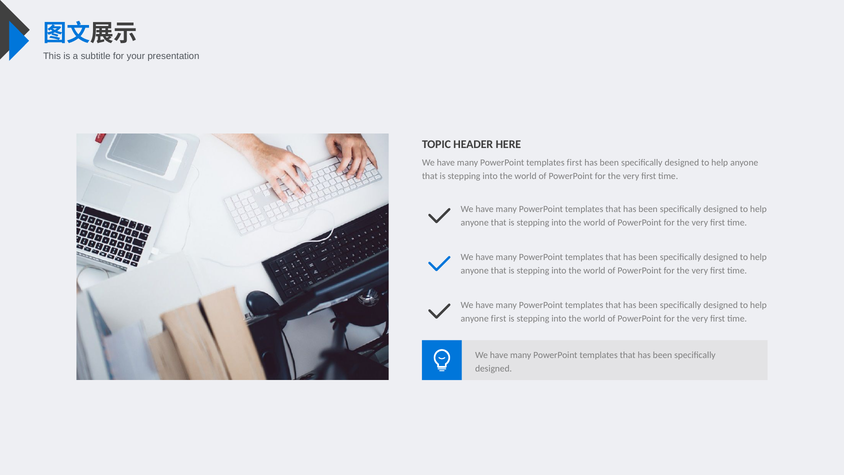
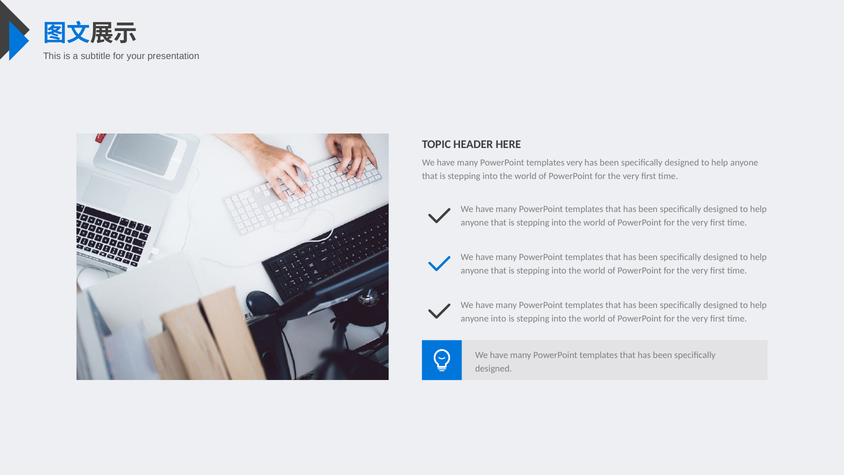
templates first: first -> very
anyone first: first -> into
